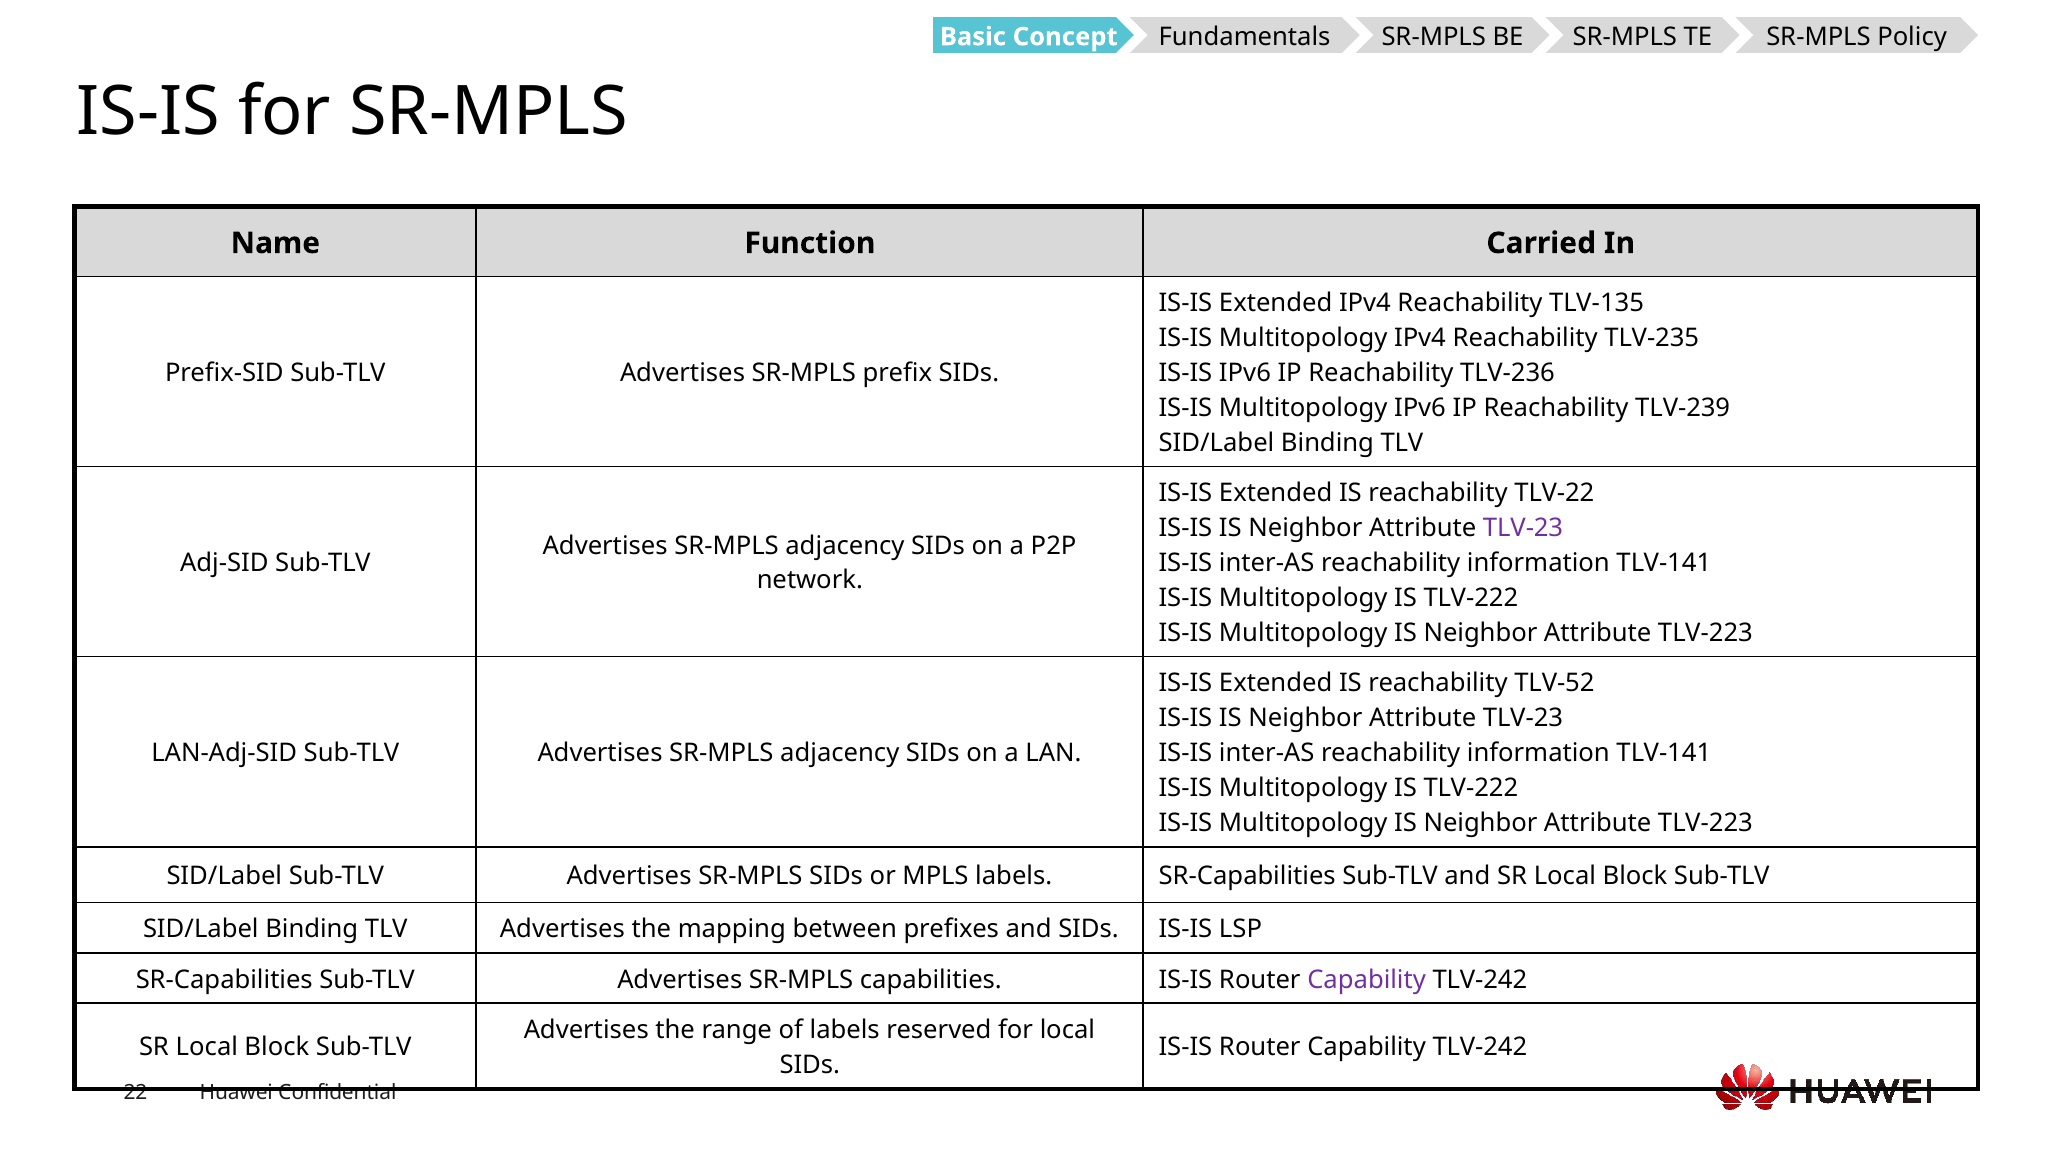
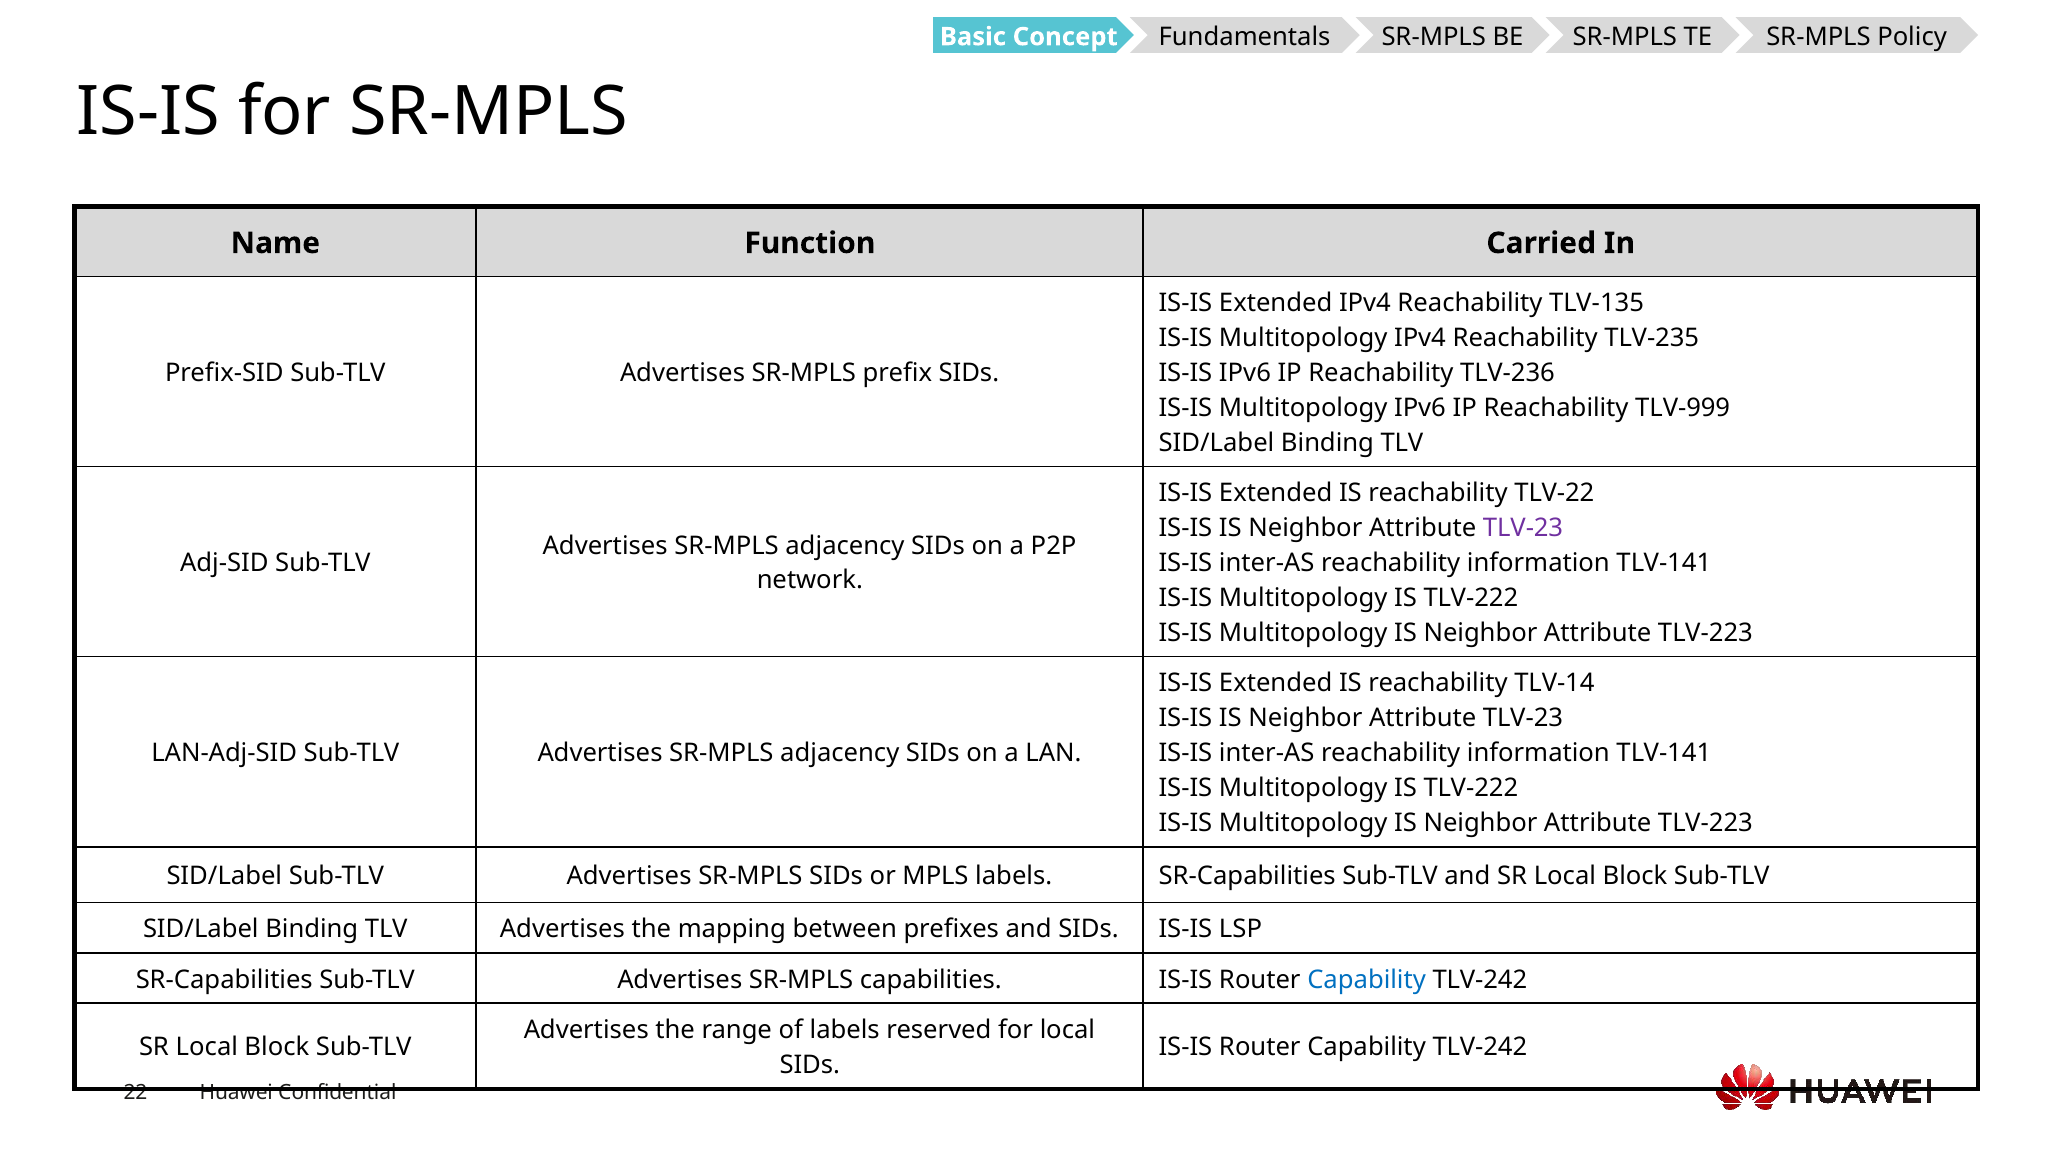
TLV-239: TLV-239 -> TLV-999
TLV-52: TLV-52 -> TLV-14
Capability at (1367, 979) colour: purple -> blue
